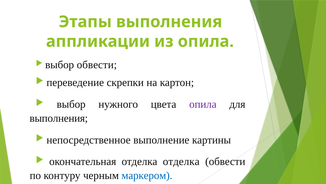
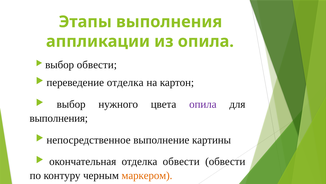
переведение скрепки: скрепки -> отделка
отделка отделка: отделка -> обвести
маркером colour: blue -> orange
